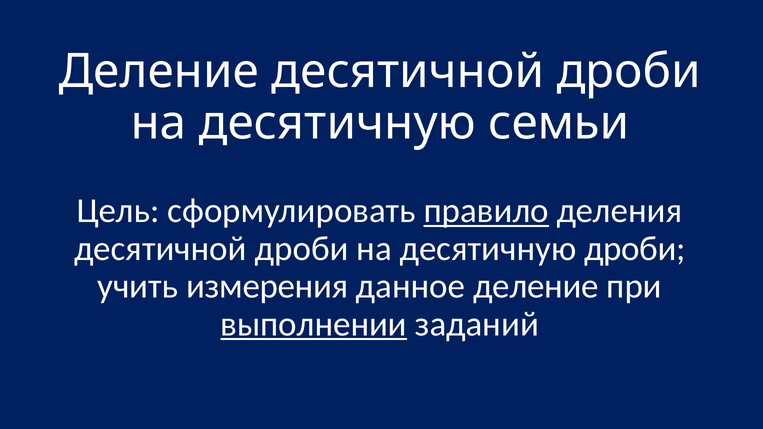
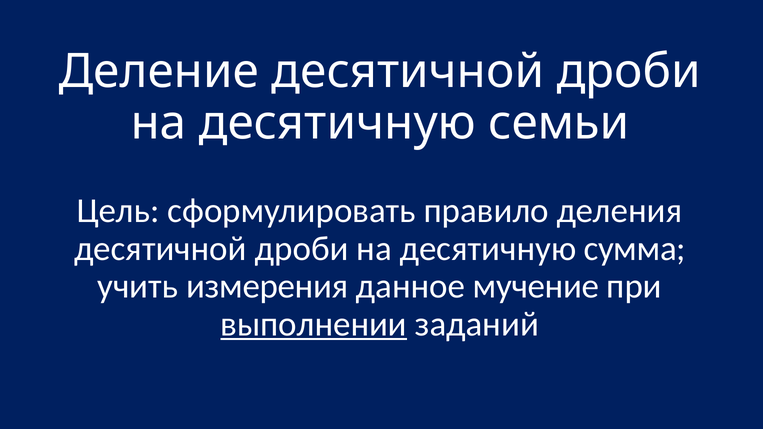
правило underline: present -> none
десятичную дроби: дроби -> сумма
данное деление: деление -> мучение
